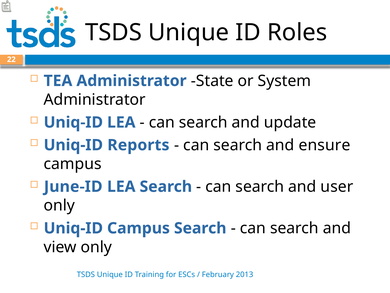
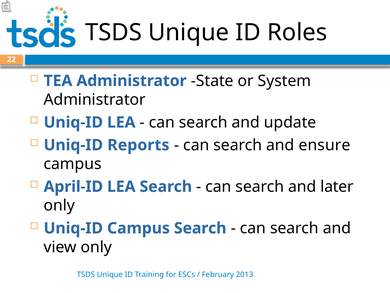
June-ID: June-ID -> April-ID
user: user -> later
